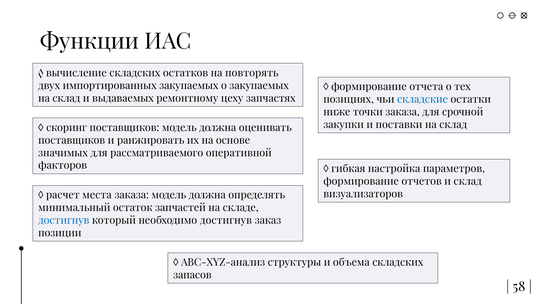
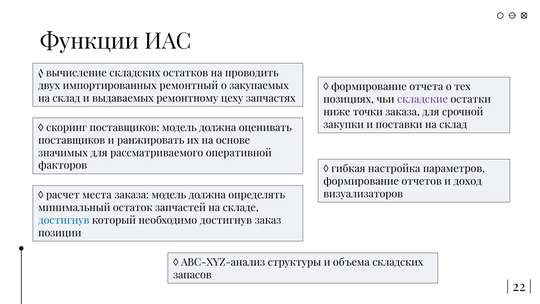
повторять: повторять -> проводить
импортированных закупаемых: закупаемых -> ремонтный
складские colour: blue -> purple
и склад: склад -> доход
58: 58 -> 22
